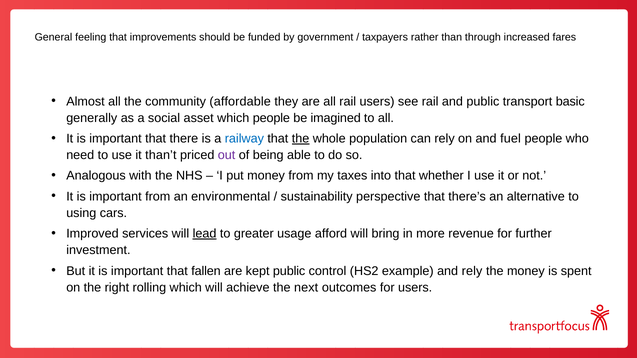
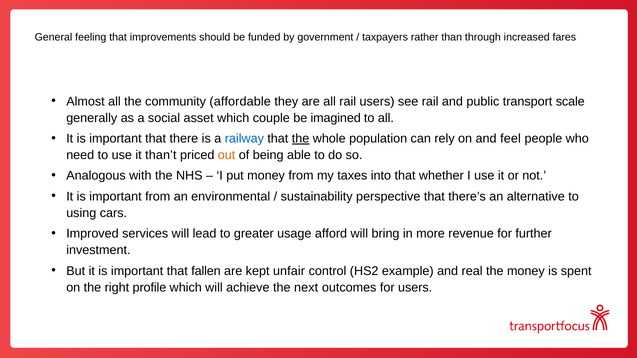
basic: basic -> scale
which people: people -> couple
fuel: fuel -> feel
out colour: purple -> orange
lead underline: present -> none
kept public: public -> unfair
and rely: rely -> real
rolling: rolling -> profile
